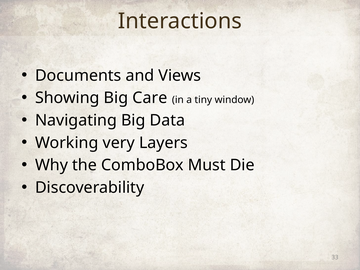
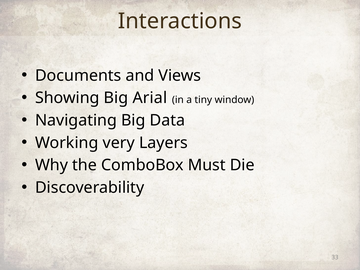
Care: Care -> Arial
